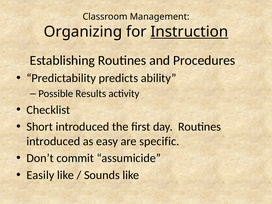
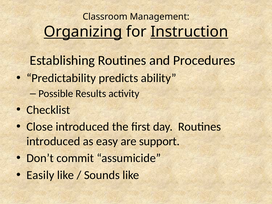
Organizing underline: none -> present
Short: Short -> Close
specific: specific -> support
